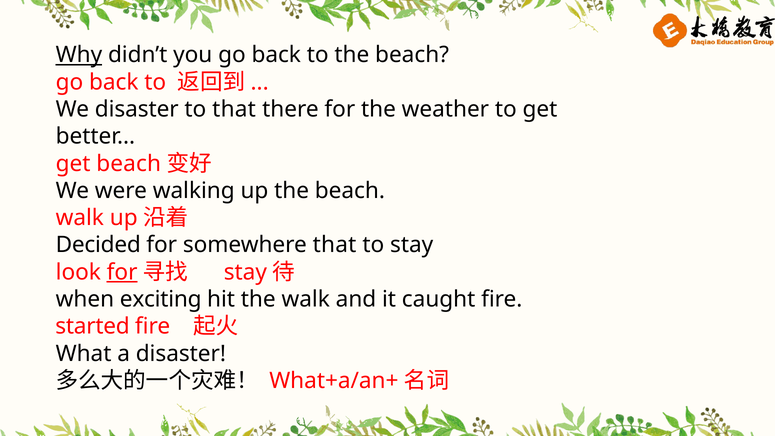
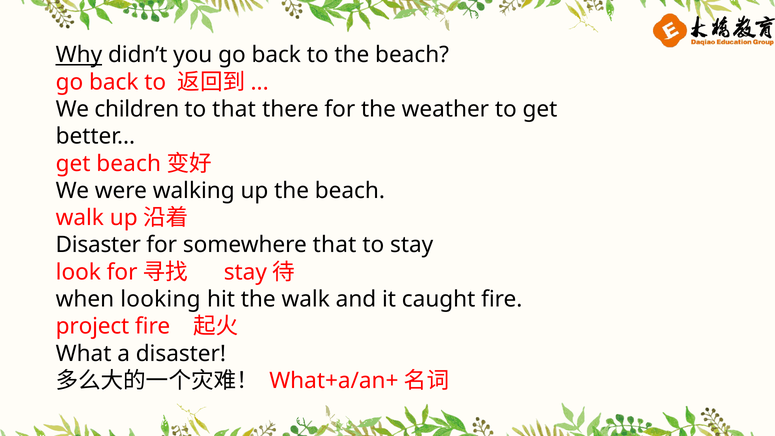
We disaster: disaster -> children
Decided at (98, 245): Decided -> Disaster
for at (122, 272) underline: present -> none
exciting: exciting -> looking
started: started -> project
